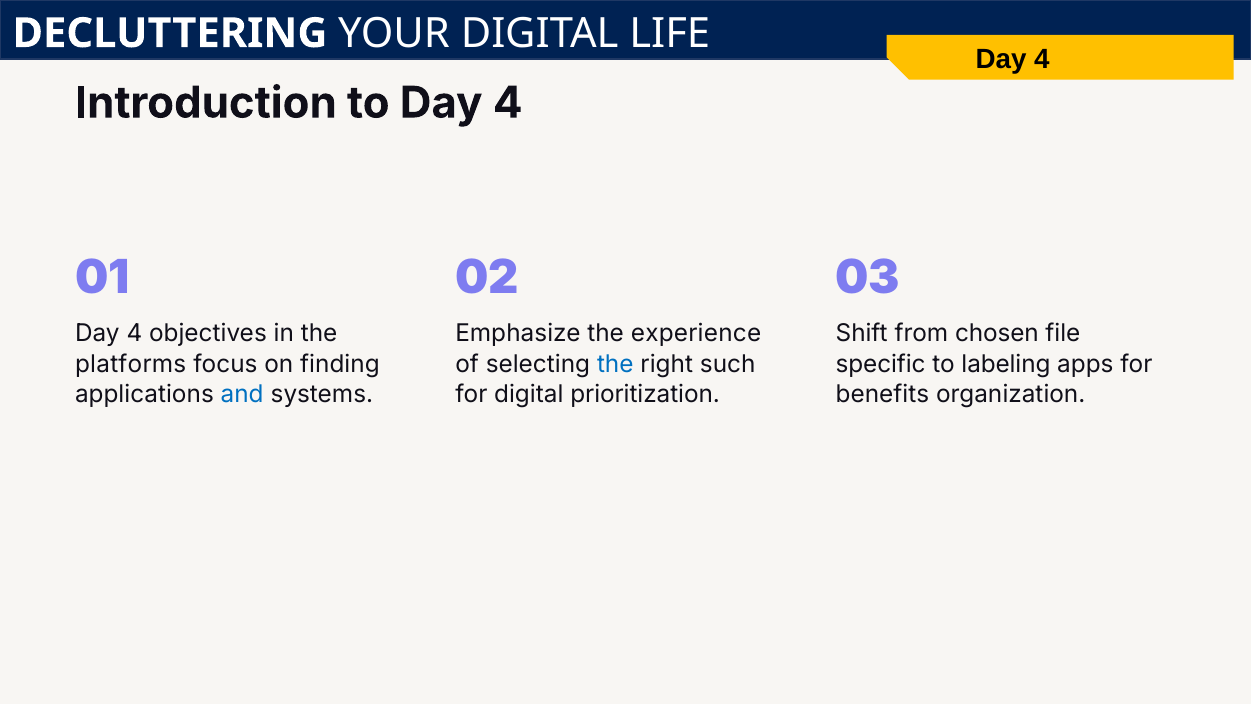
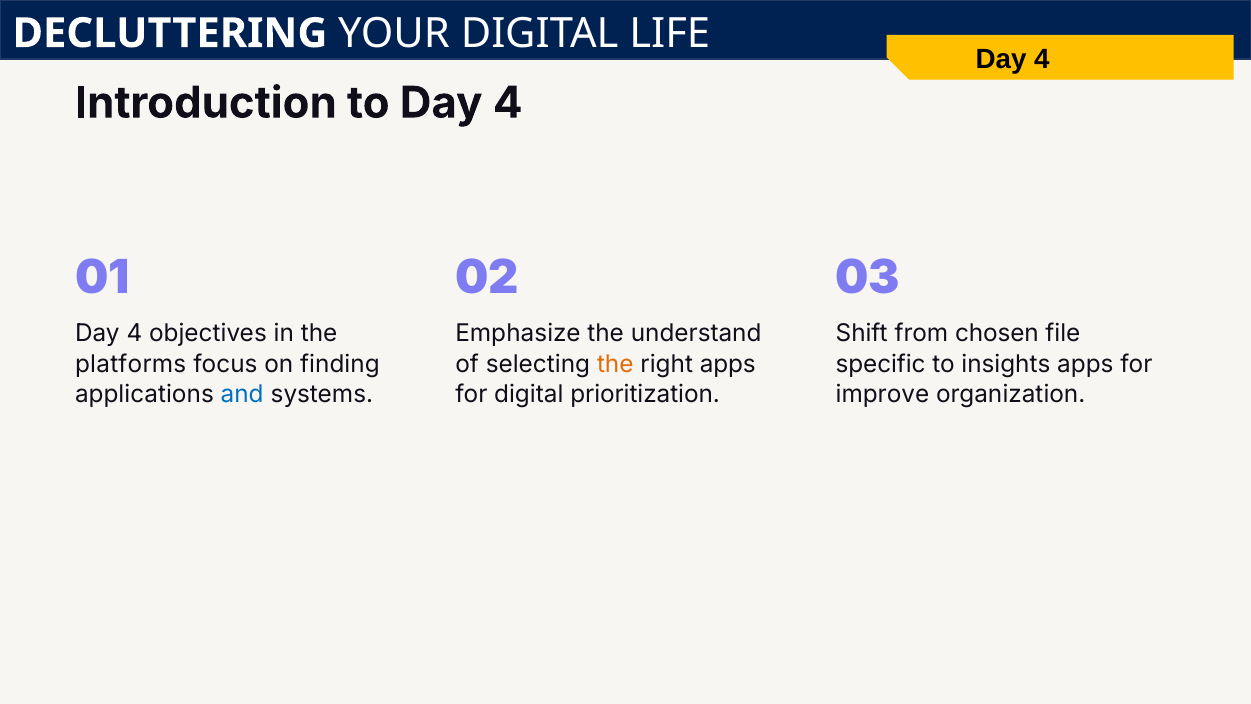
experience: experience -> understand
the at (615, 364) colour: blue -> orange
right such: such -> apps
labeling: labeling -> insights
benefits: benefits -> improve
